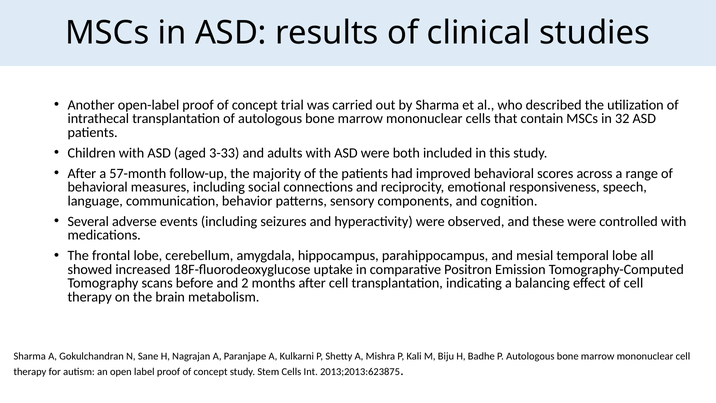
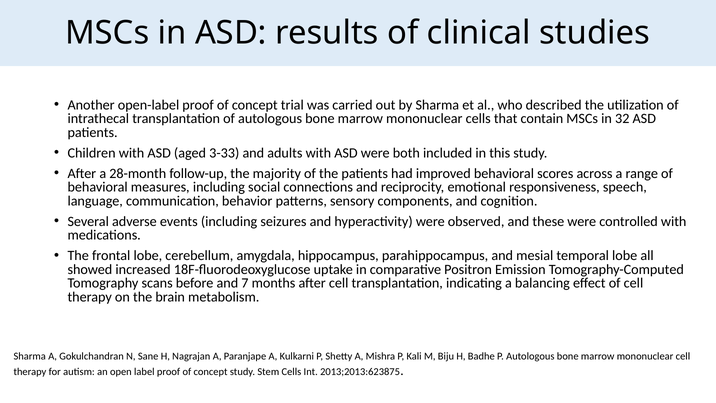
57-month: 57-month -> 28-month
2: 2 -> 7
